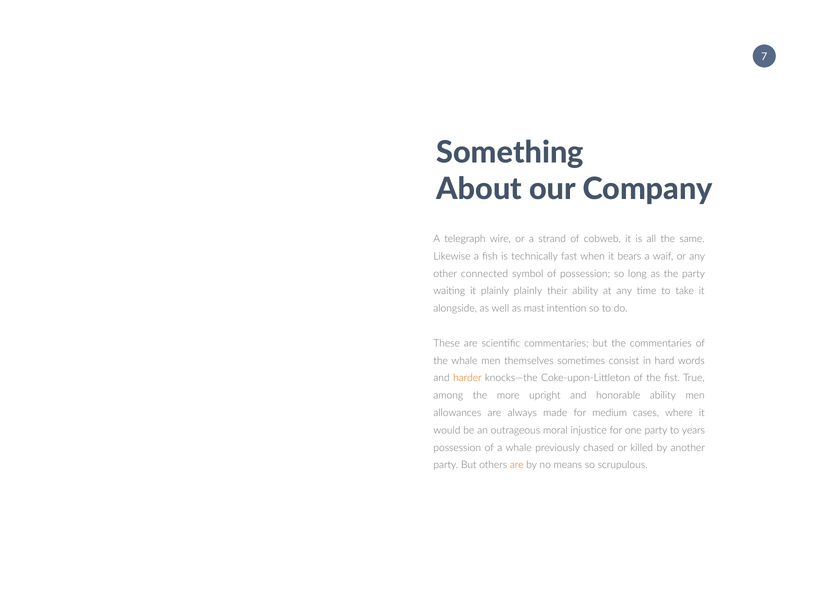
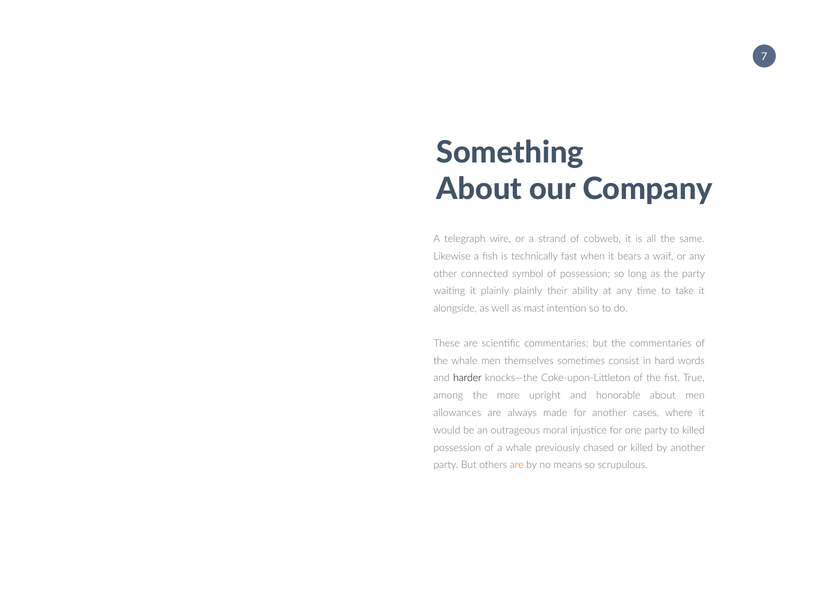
harder colour: orange -> black
honorable ability: ability -> about
for medium: medium -> another
to years: years -> killed
